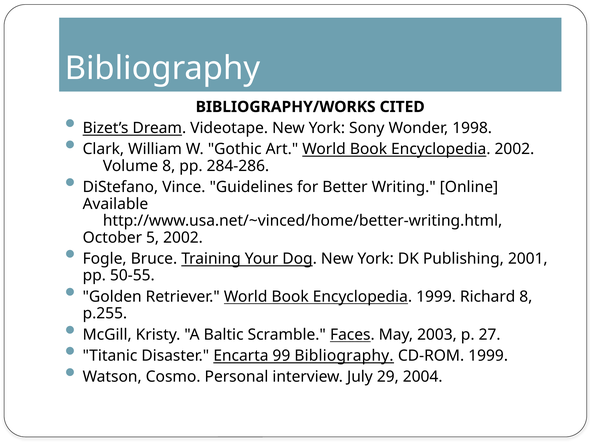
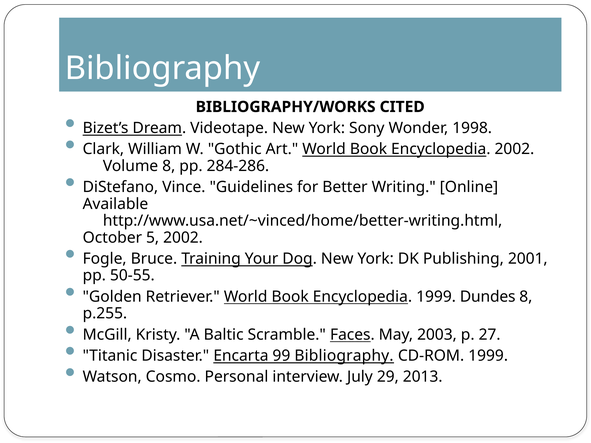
Richard: Richard -> Dundes
2004: 2004 -> 2013
